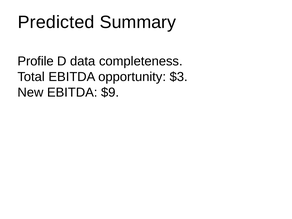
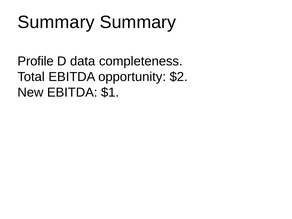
Predicted at (56, 22): Predicted -> Summary
$3: $3 -> $2
$9: $9 -> $1
